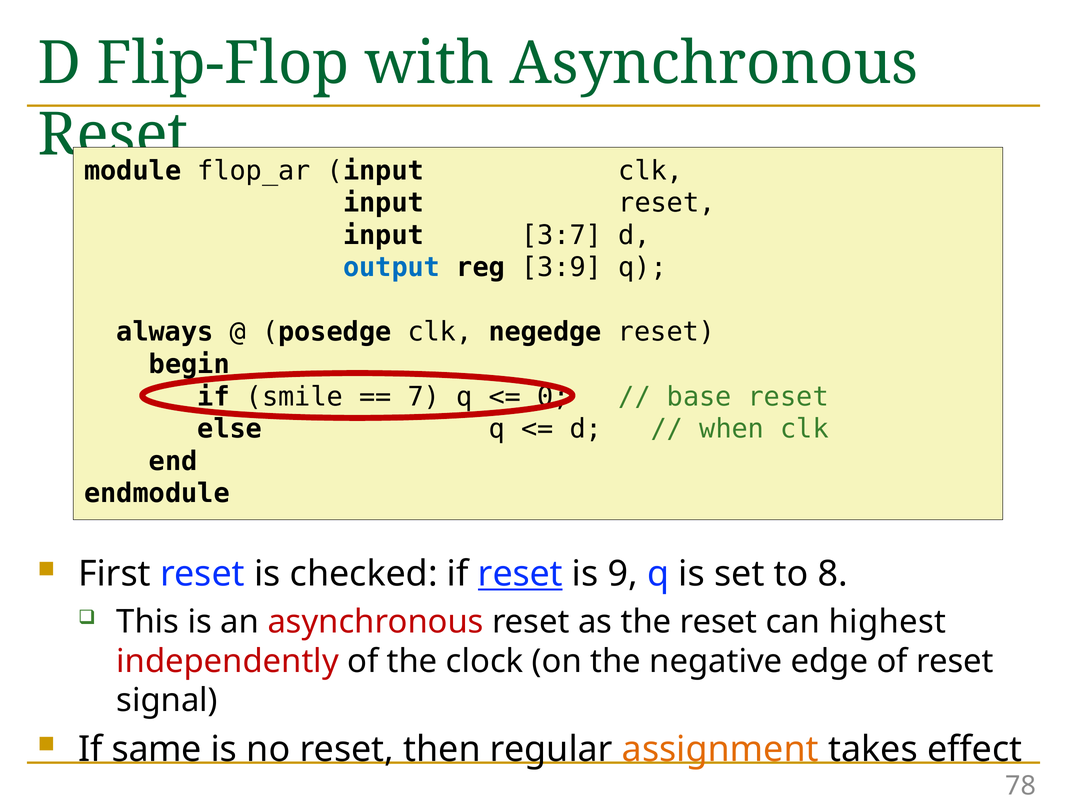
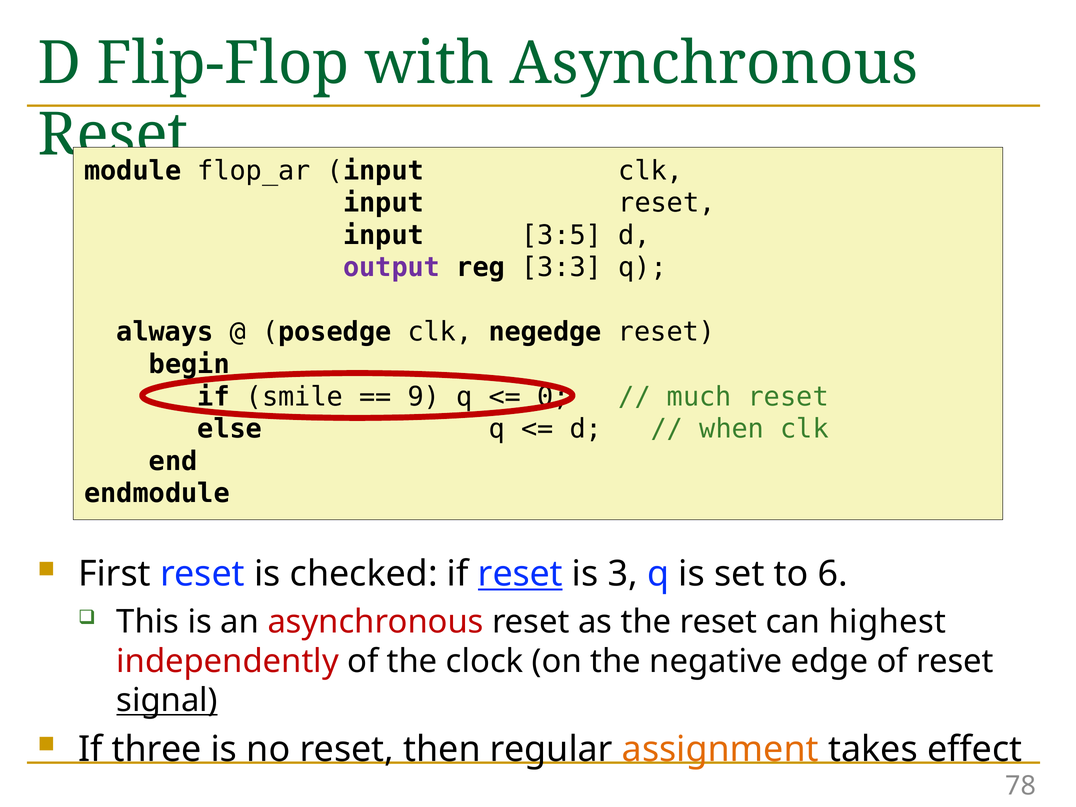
3:7: 3:7 -> 3:5
output colour: blue -> purple
3:9: 3:9 -> 3:3
7: 7 -> 9
base: base -> much
9: 9 -> 3
8: 8 -> 6
signal underline: none -> present
same: same -> three
